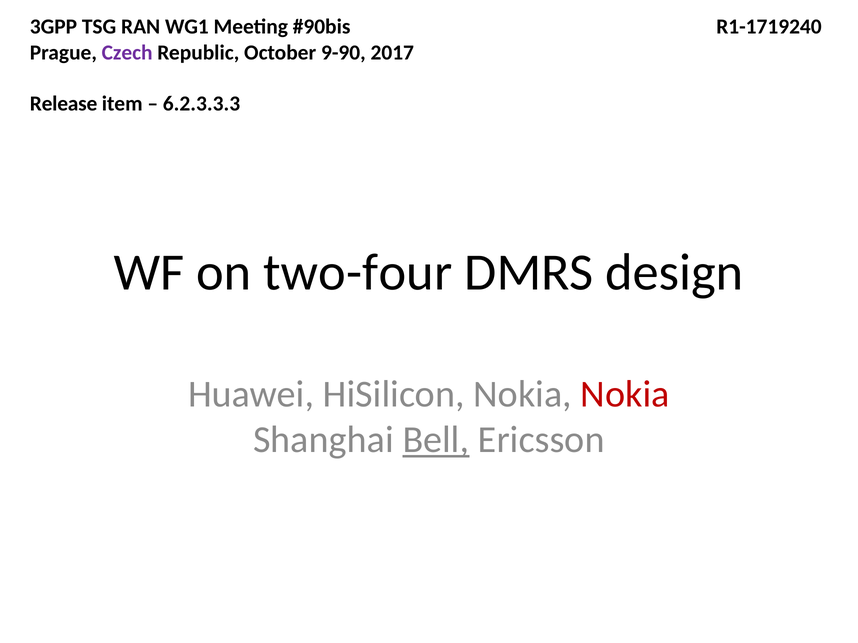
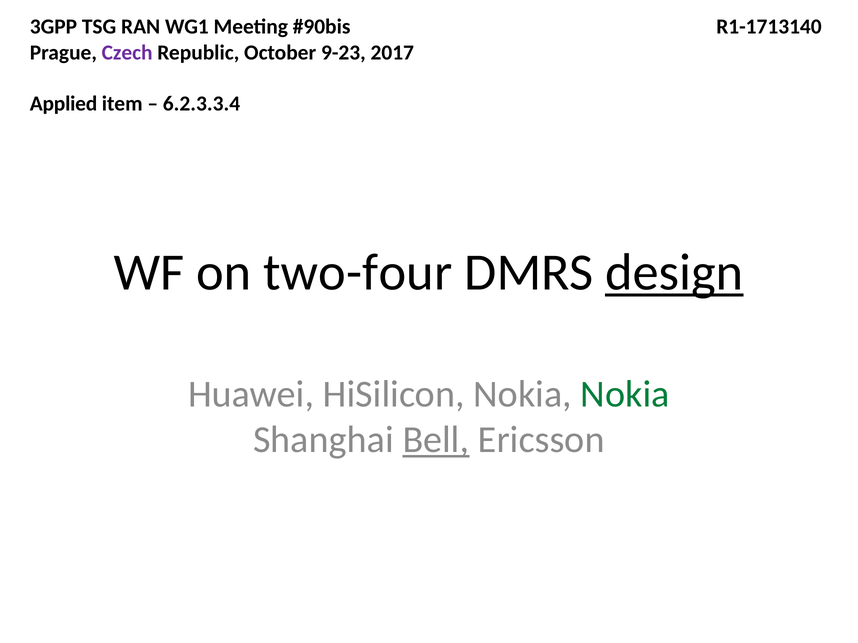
R1-1719240: R1-1719240 -> R1-1713140
9-90: 9-90 -> 9-23
Release: Release -> Applied
6.2.3.3.3: 6.2.3.3.3 -> 6.2.3.3.4
design underline: none -> present
Nokia at (625, 394) colour: red -> green
